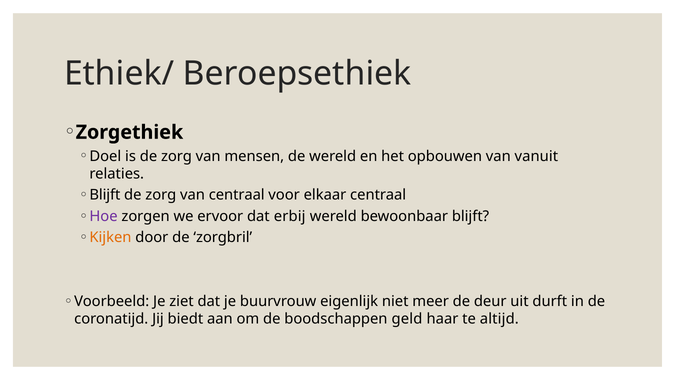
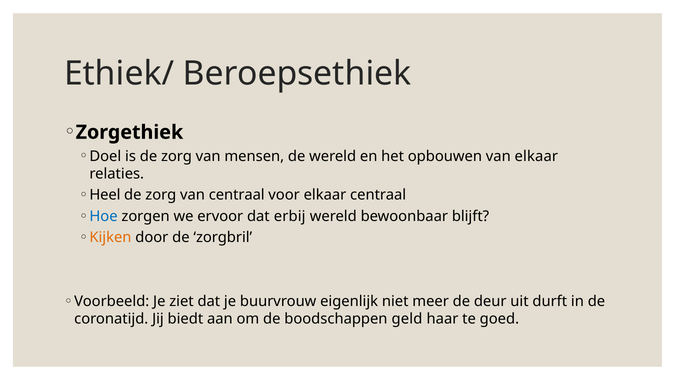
van vanuit: vanuit -> elkaar
Blijft at (105, 195): Blijft -> Heel
Hoe colour: purple -> blue
altijd: altijd -> goed
